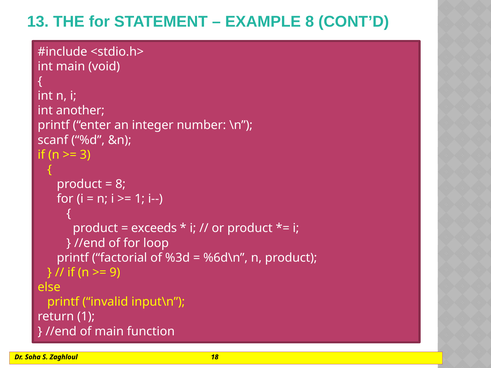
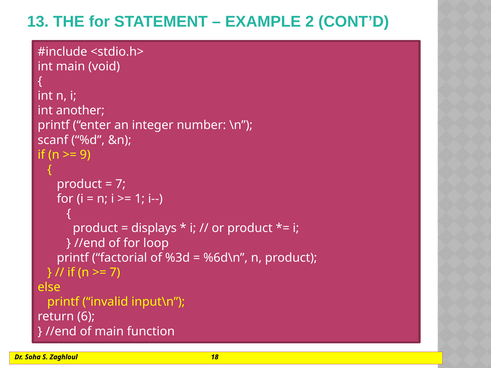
EXAMPLE 8: 8 -> 2
3: 3 -> 9
8 at (121, 184): 8 -> 7
exceeds: exceeds -> displays
9 at (115, 273): 9 -> 7
return 1: 1 -> 6
